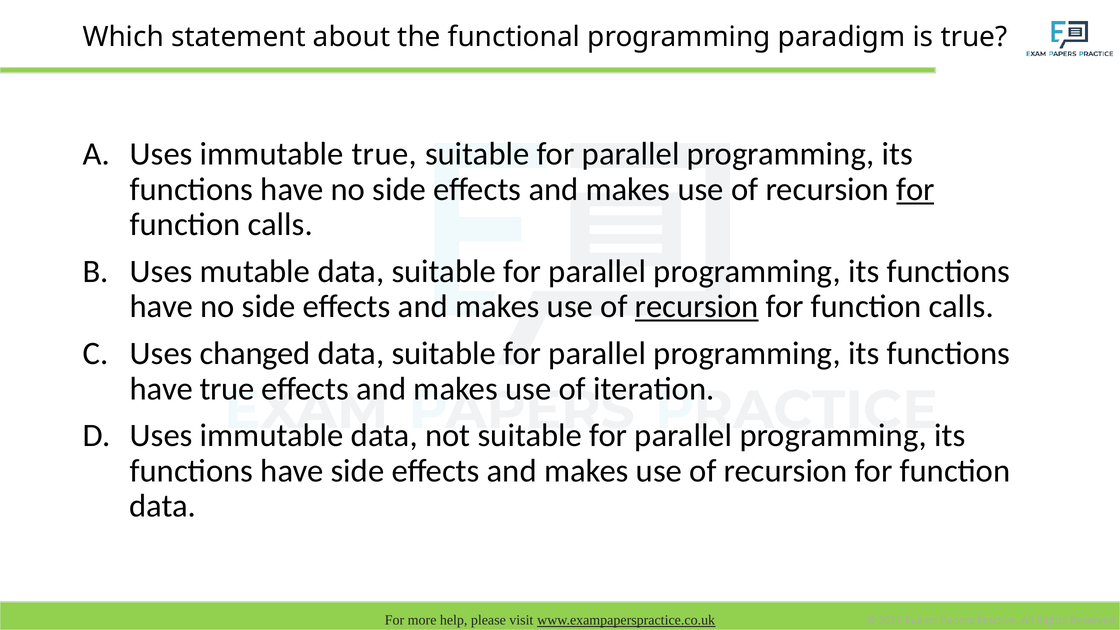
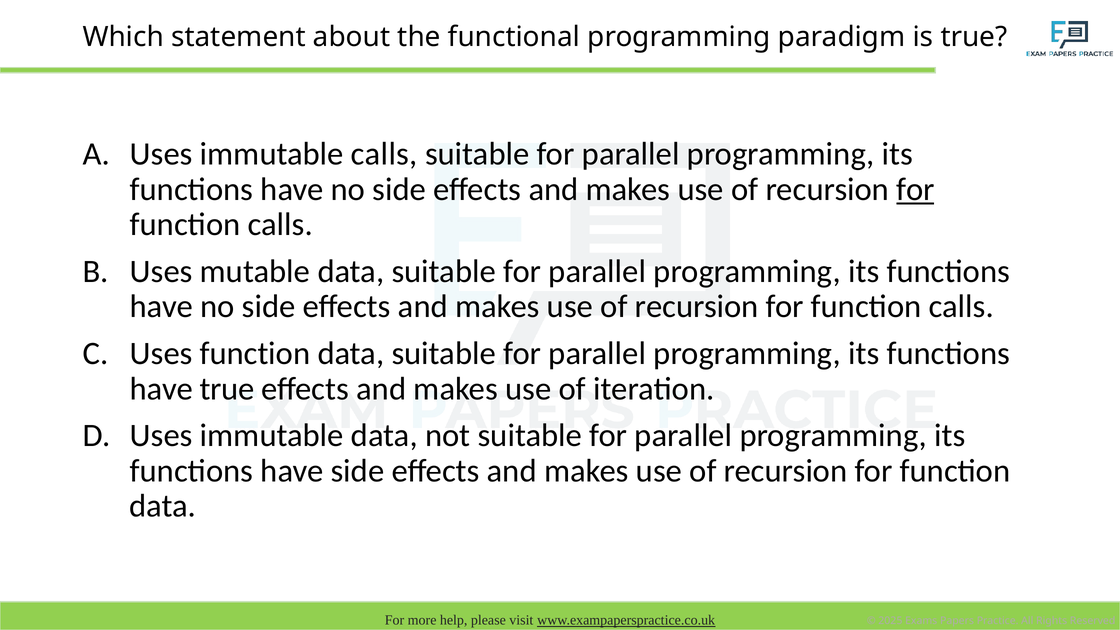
immutable true: true -> calls
recursion at (697, 307) underline: present -> none
Uses changed: changed -> function
